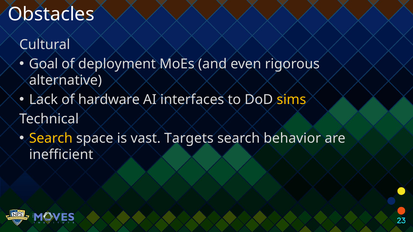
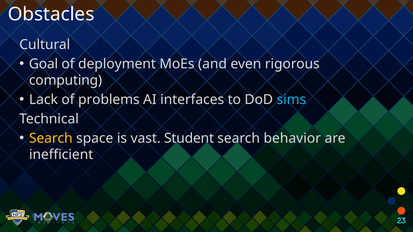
alternative: alternative -> computing
hardware: hardware -> problems
sims colour: yellow -> light blue
Targets: Targets -> Student
